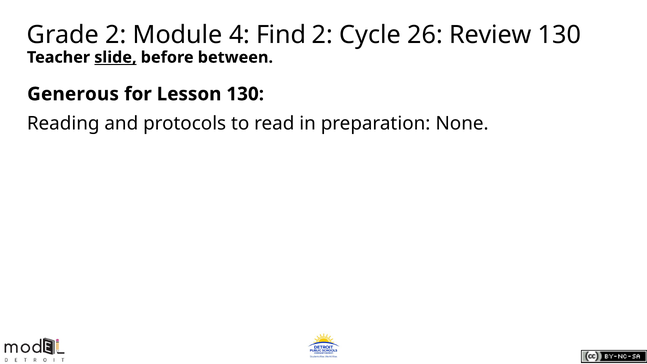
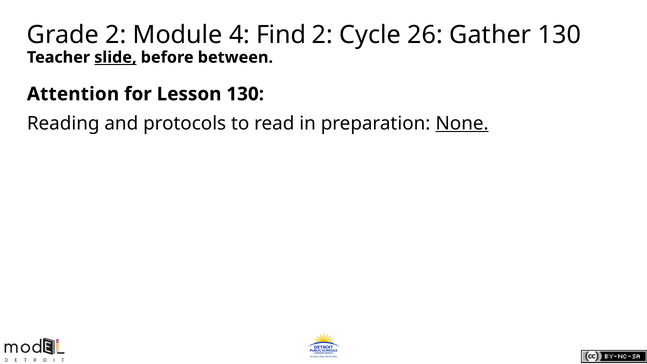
Review: Review -> Gather
Generous: Generous -> Attention
None underline: none -> present
